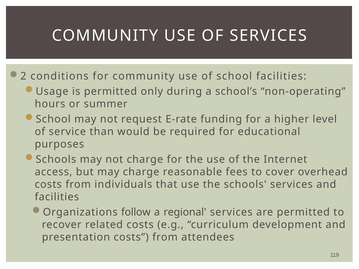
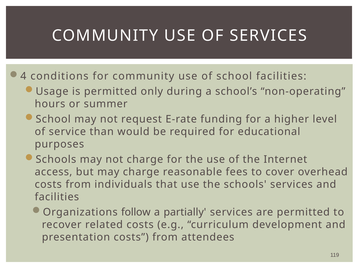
2: 2 -> 4
regional: regional -> partially
